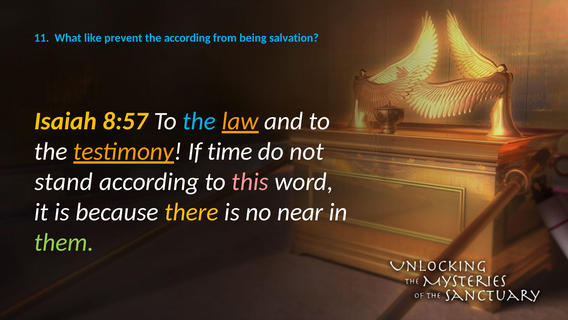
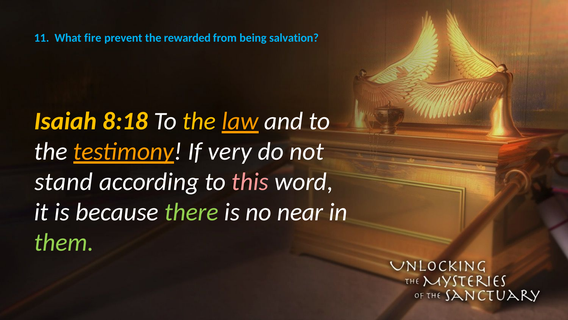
like: like -> fire
the according: according -> rewarded
8:57: 8:57 -> 8:18
the at (199, 121) colour: light blue -> yellow
time: time -> very
there colour: yellow -> light green
